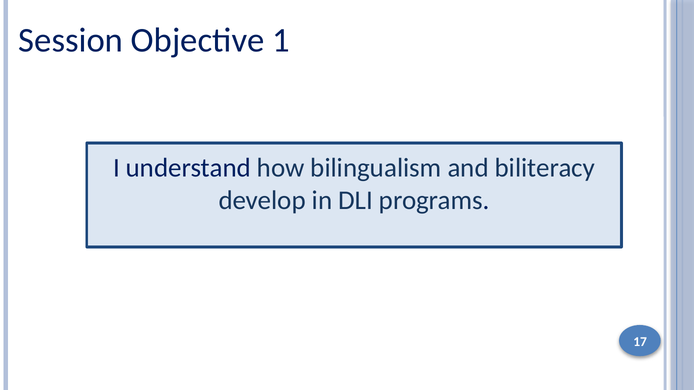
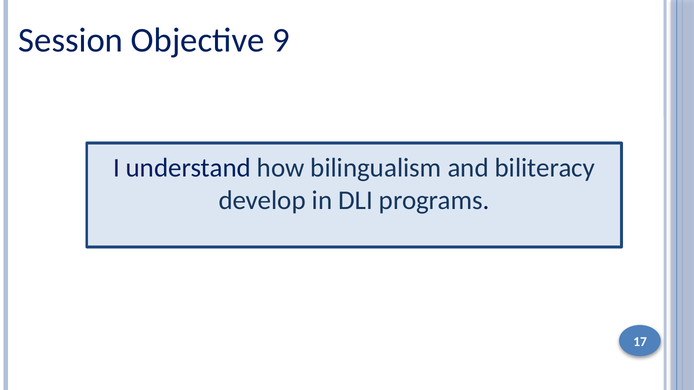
1: 1 -> 9
